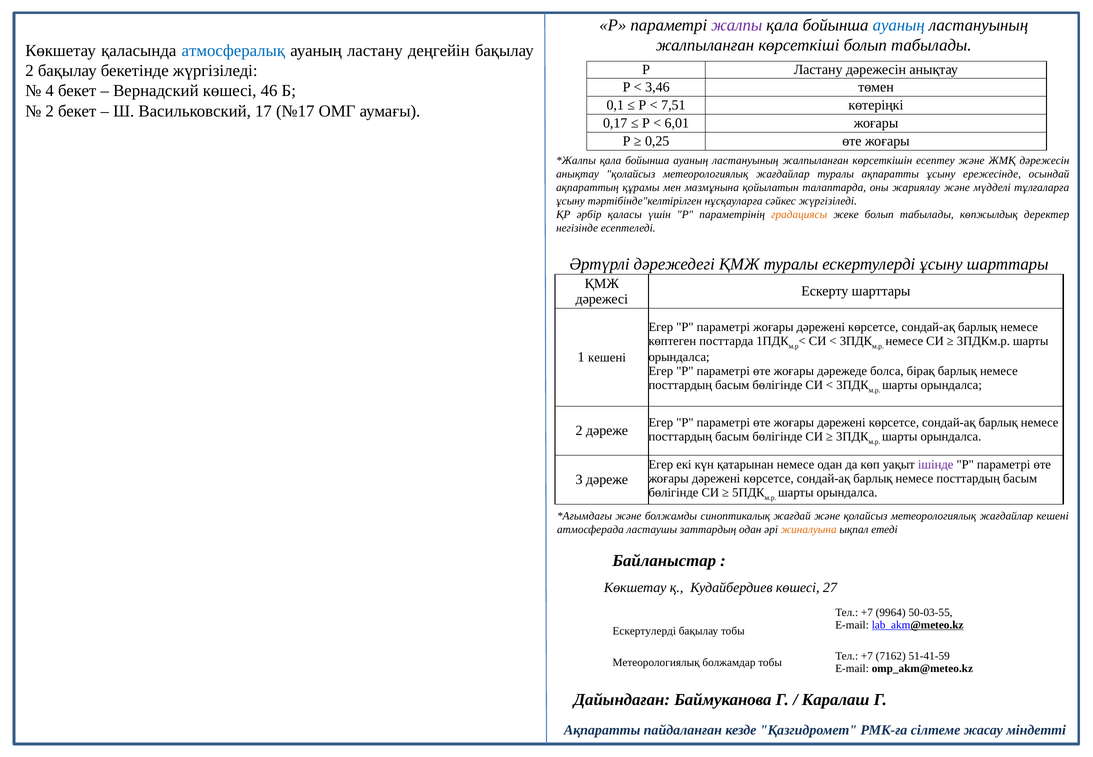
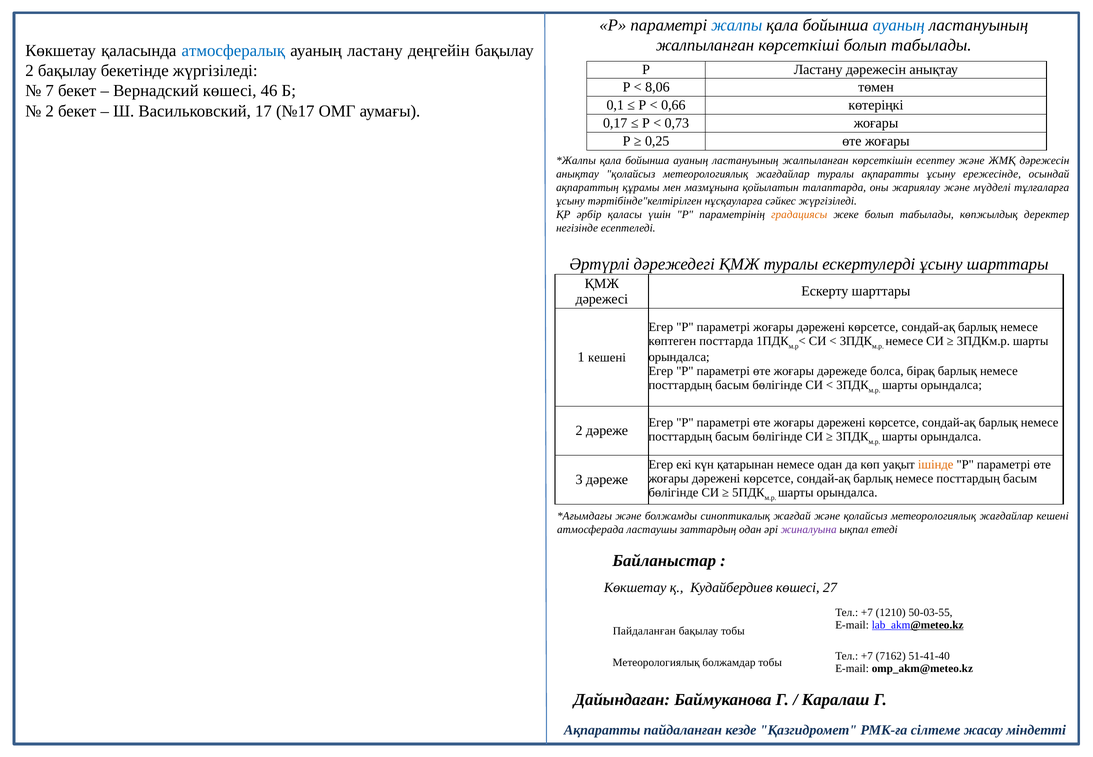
жалпы colour: purple -> blue
3,46: 3,46 -> 8,06
4: 4 -> 7
7,51: 7,51 -> 0,66
6,01: 6,01 -> 0,73
ішінде colour: purple -> orange
жиналуына colour: orange -> purple
9964: 9964 -> 1210
Ескертулерді at (644, 631): Ескертулерді -> Пайдаланған
51-41-59: 51-41-59 -> 51-41-40
